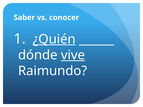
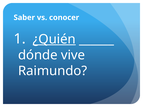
vive underline: present -> none
